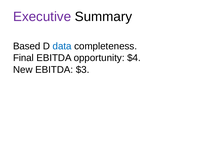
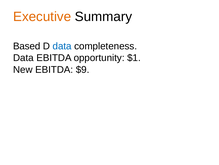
Executive colour: purple -> orange
Final at (23, 58): Final -> Data
$4: $4 -> $1
$3: $3 -> $9
